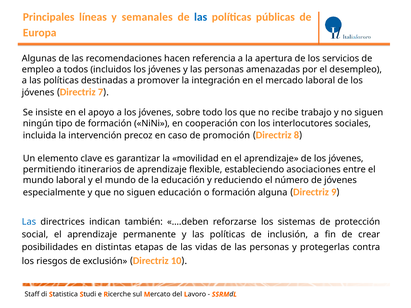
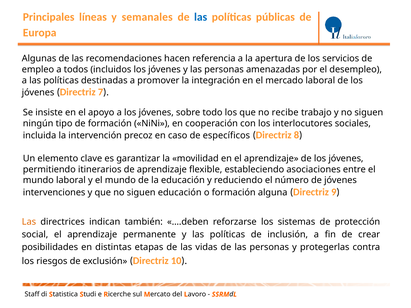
promoción: promoción -> específicos
especialmente: especialmente -> intervenciones
Las at (29, 222) colour: blue -> orange
